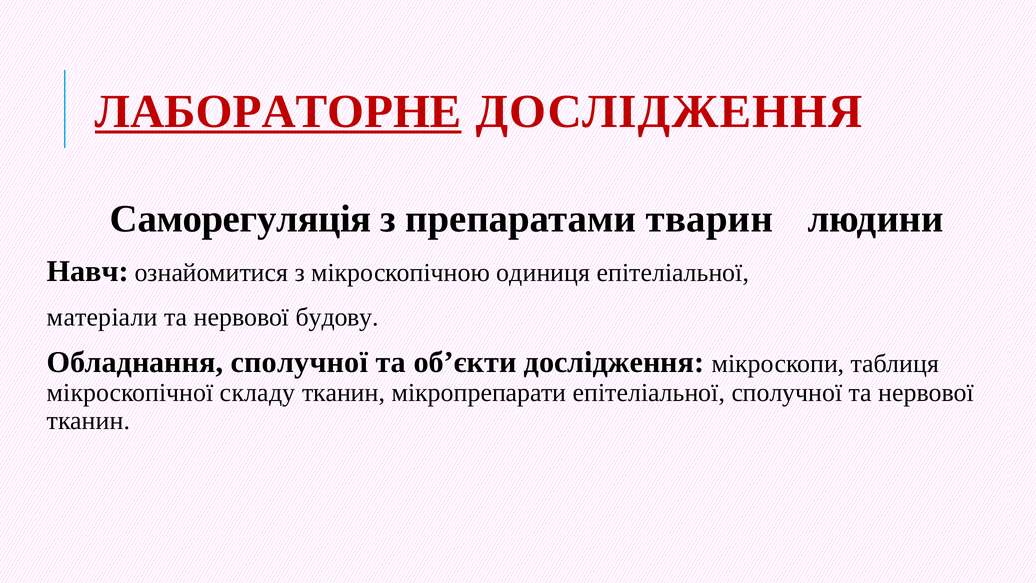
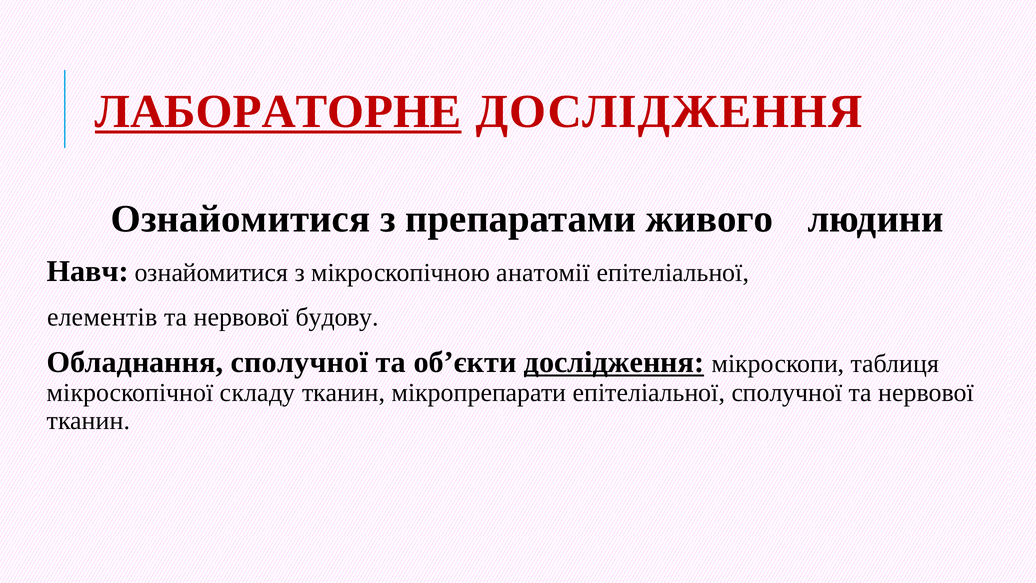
Саморегуляція at (241, 219): Саморегуляція -> Ознайомитися
тварин: тварин -> живого
одиниця: одиниця -> анатомії
матеріали: матеріали -> елементів
дослідження at (614, 362) underline: none -> present
